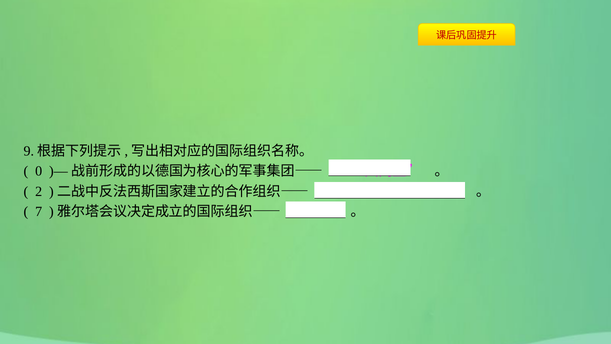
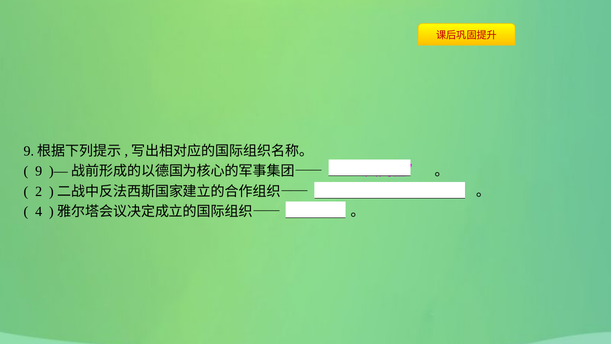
0: 0 -> 9
7: 7 -> 4
